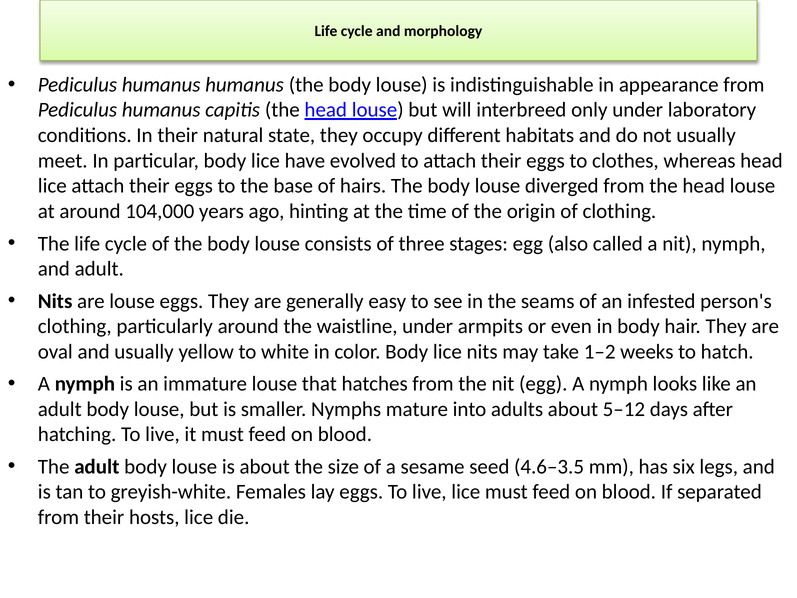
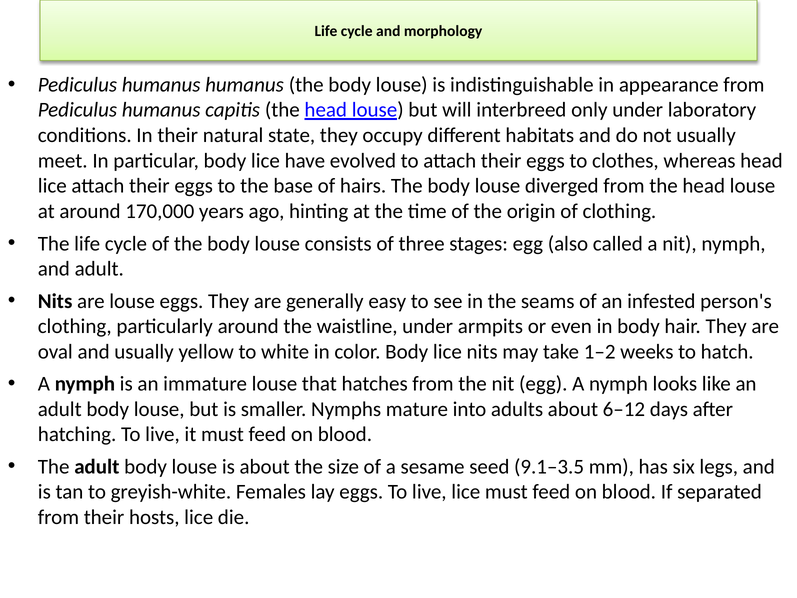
104,000: 104,000 -> 170,000
5–12: 5–12 -> 6–12
4.6–3.5: 4.6–3.5 -> 9.1–3.5
